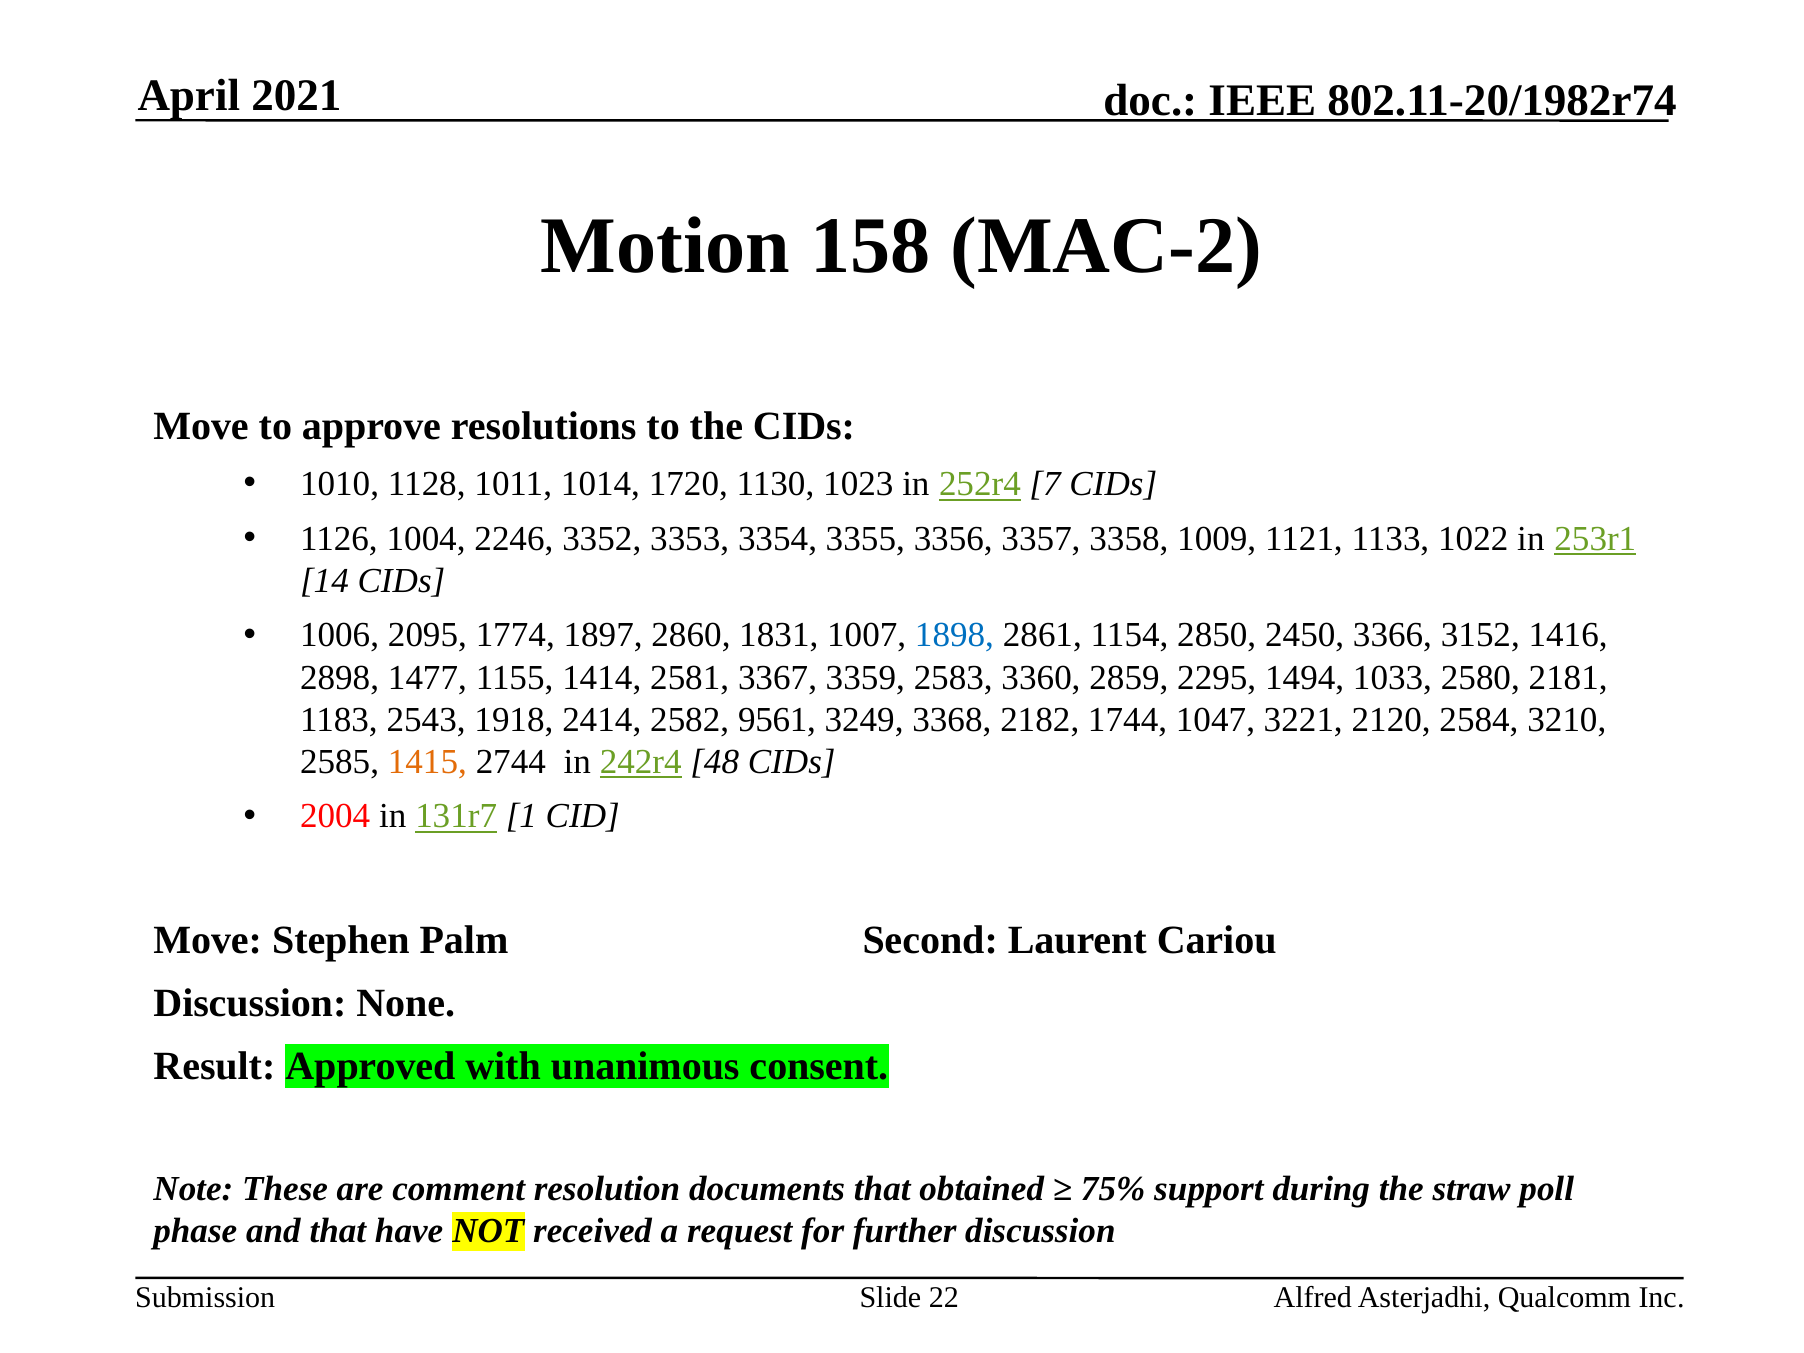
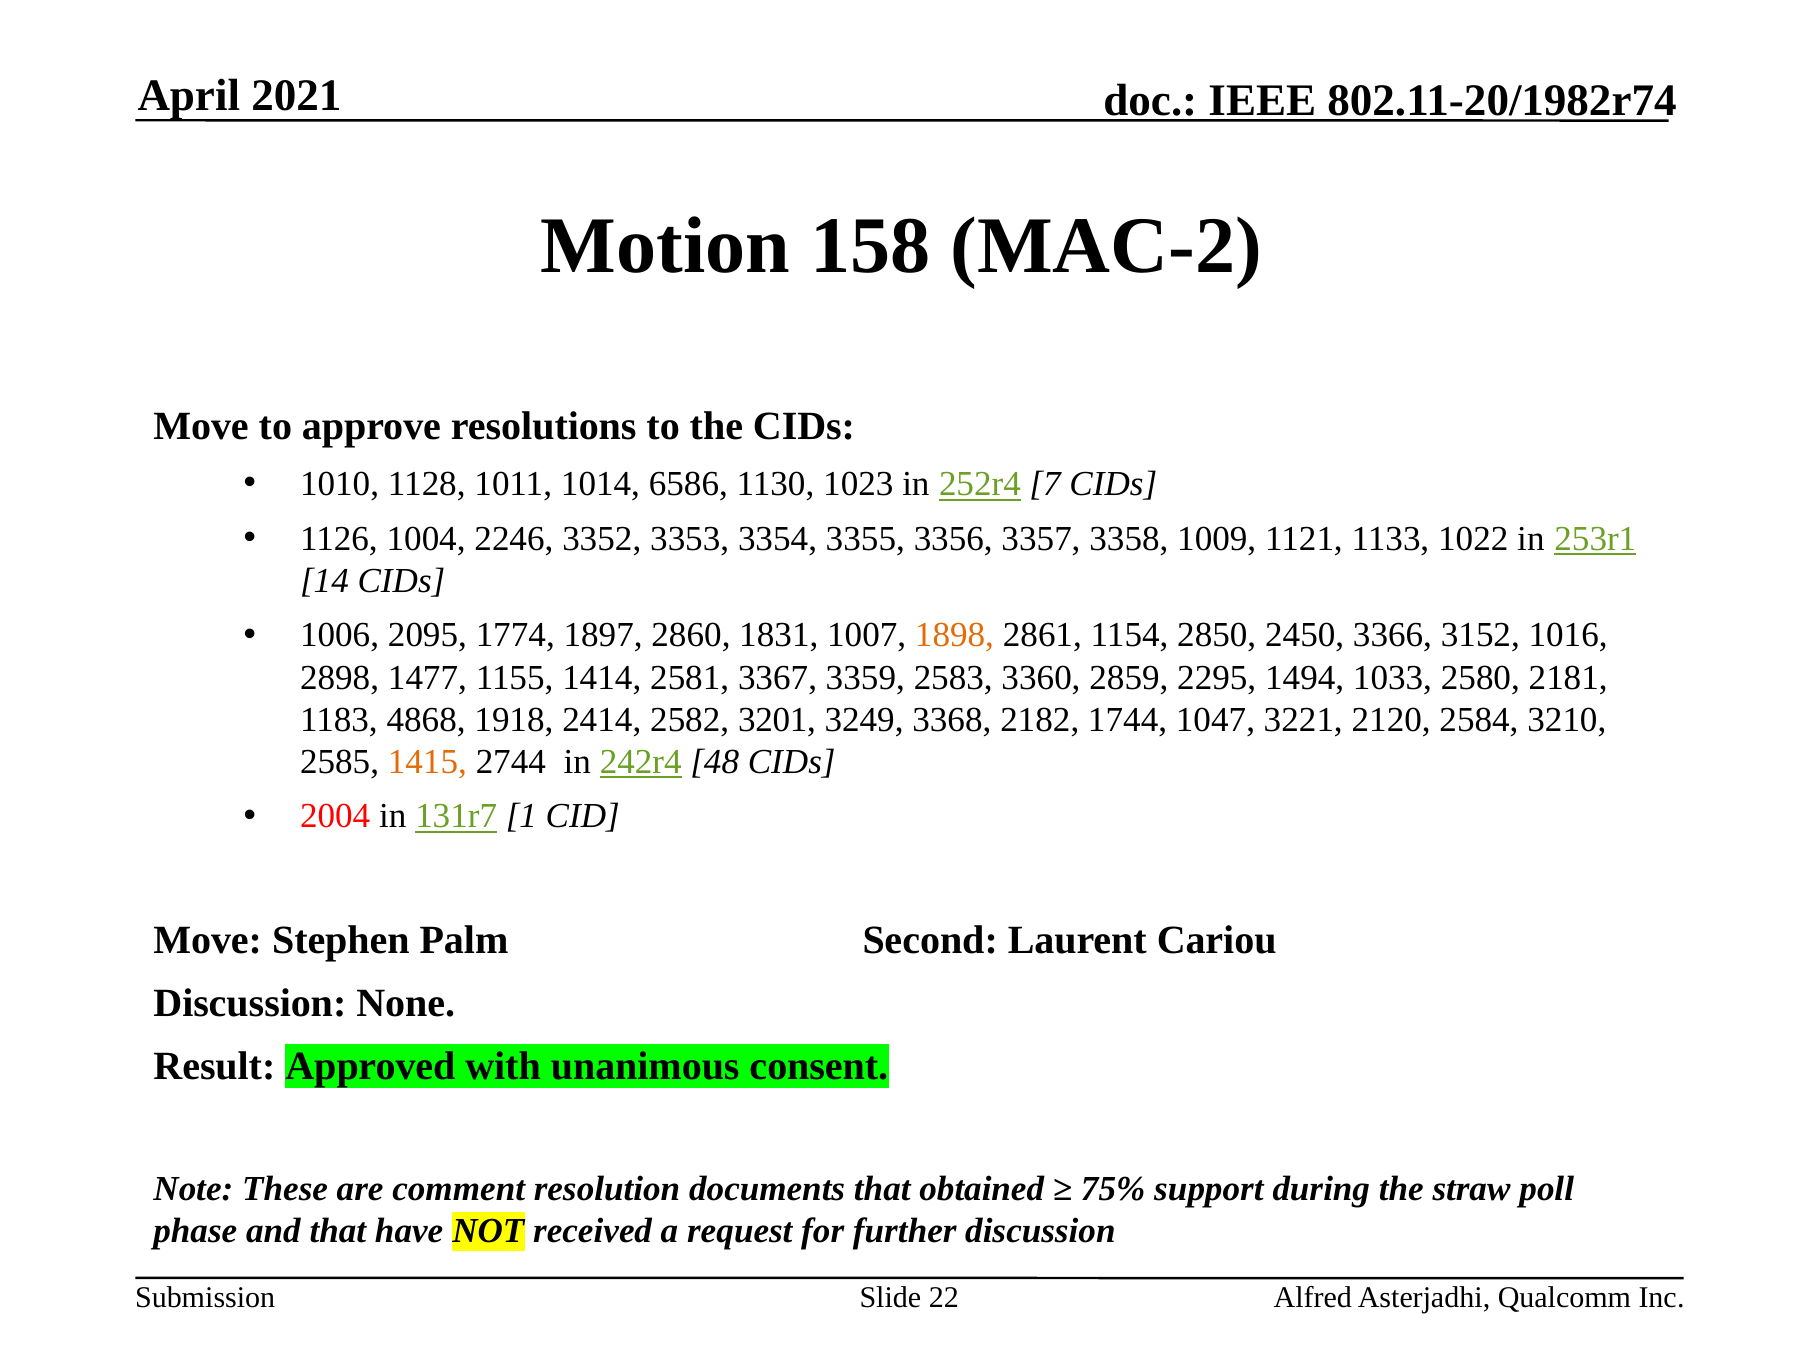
1720: 1720 -> 6586
1898 colour: blue -> orange
1416: 1416 -> 1016
2543: 2543 -> 4868
9561: 9561 -> 3201
